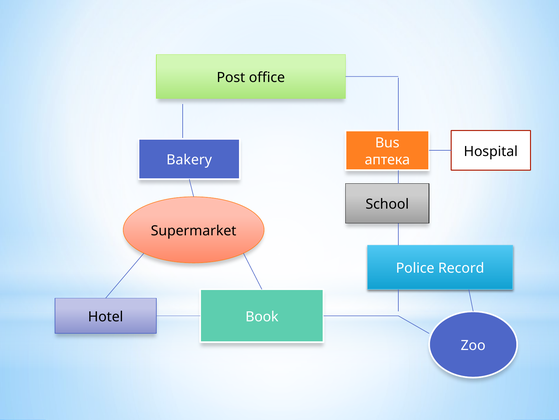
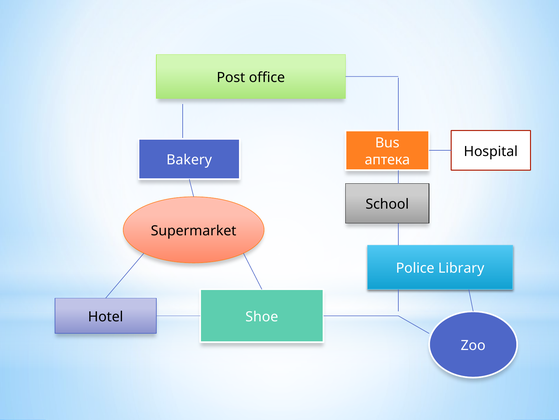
Record: Record -> Library
Book: Book -> Shoe
